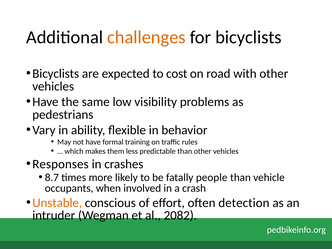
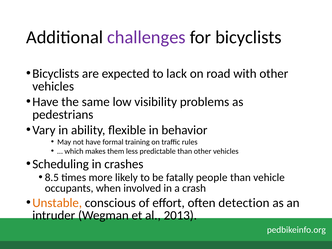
challenges colour: orange -> purple
cost: cost -> lack
Responses: Responses -> Scheduling
8.7: 8.7 -> 8.5
2082: 2082 -> 2013
